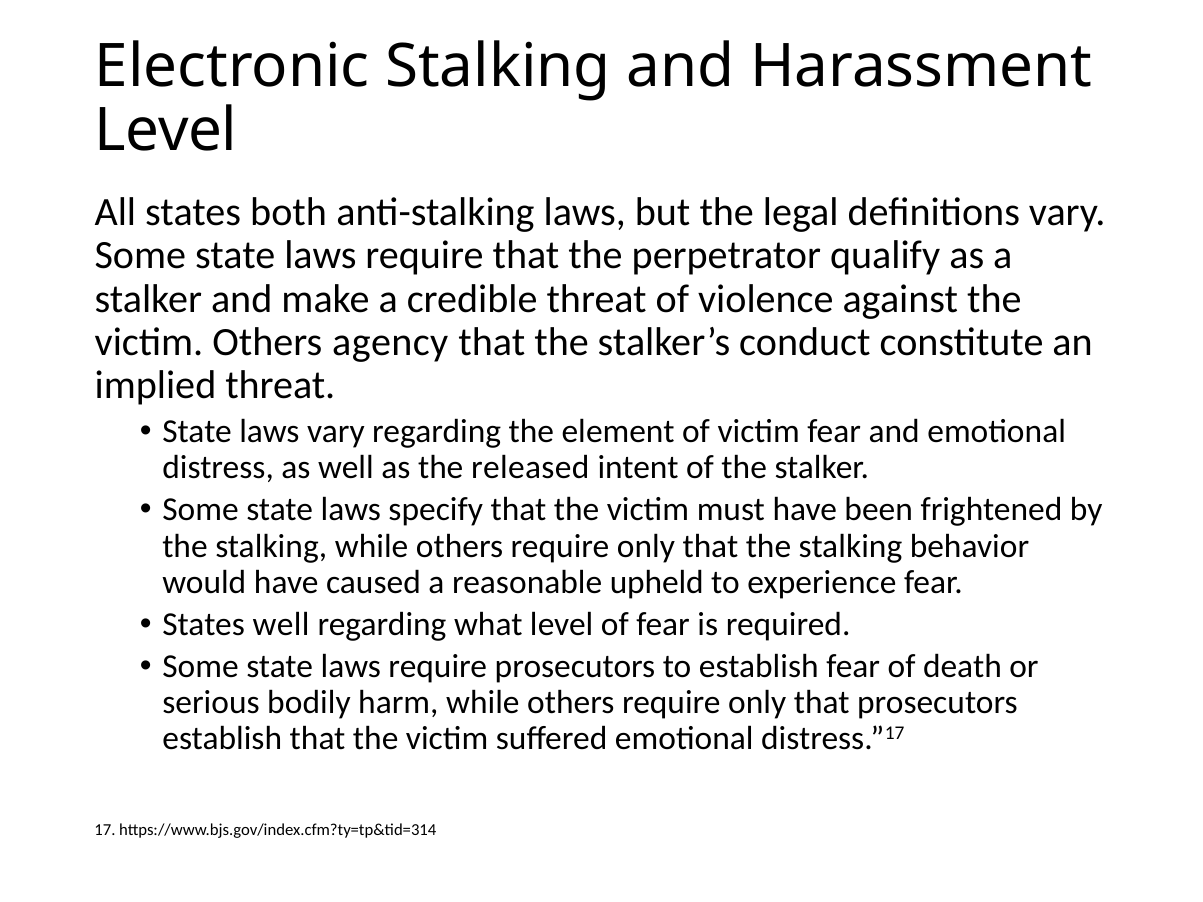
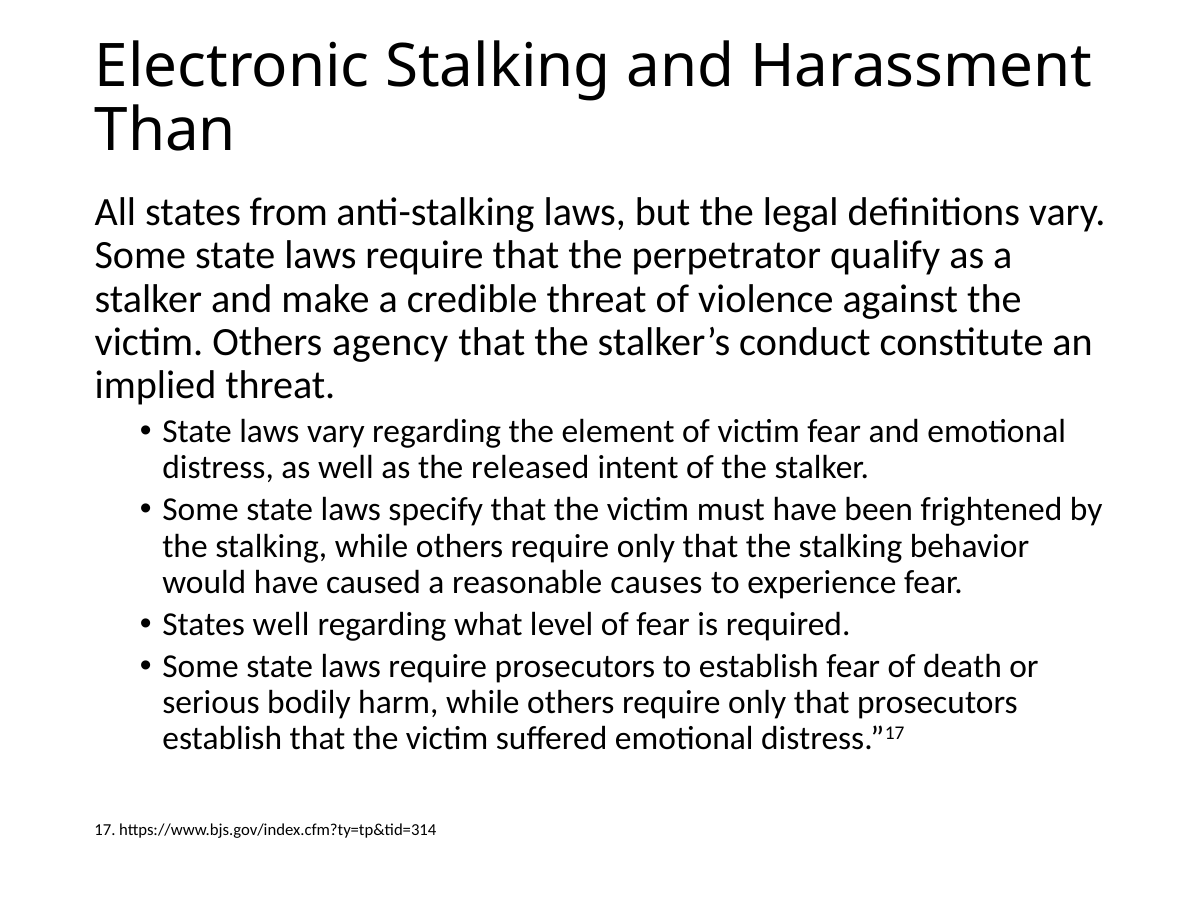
Level at (166, 131): Level -> Than
both: both -> from
upheld: upheld -> causes
